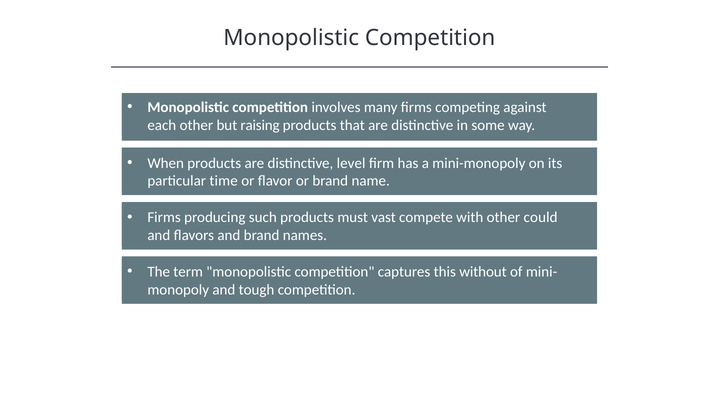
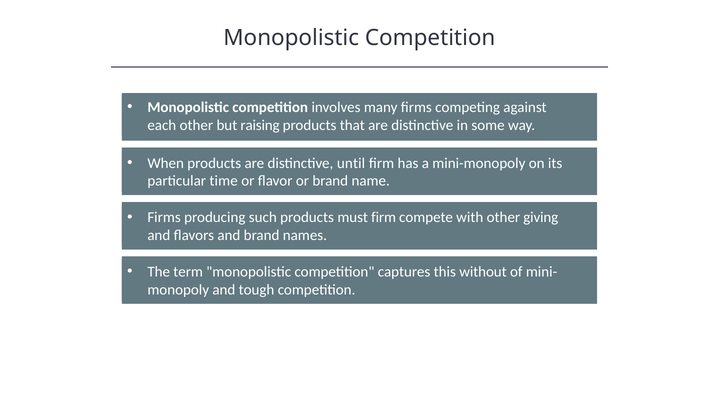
level: level -> until
must vast: vast -> firm
could: could -> giving
